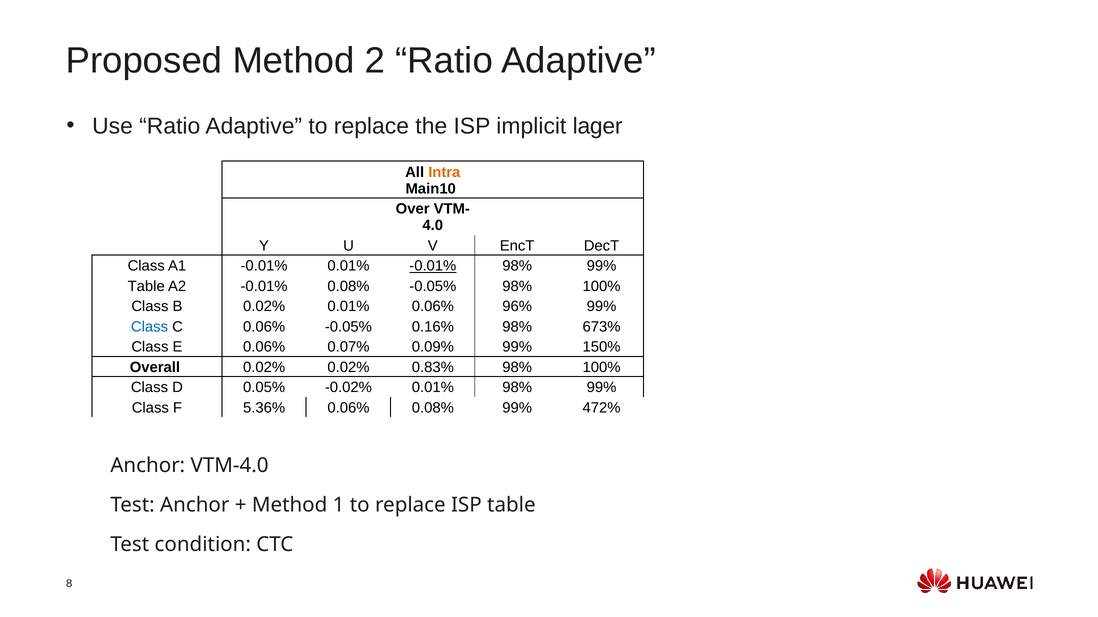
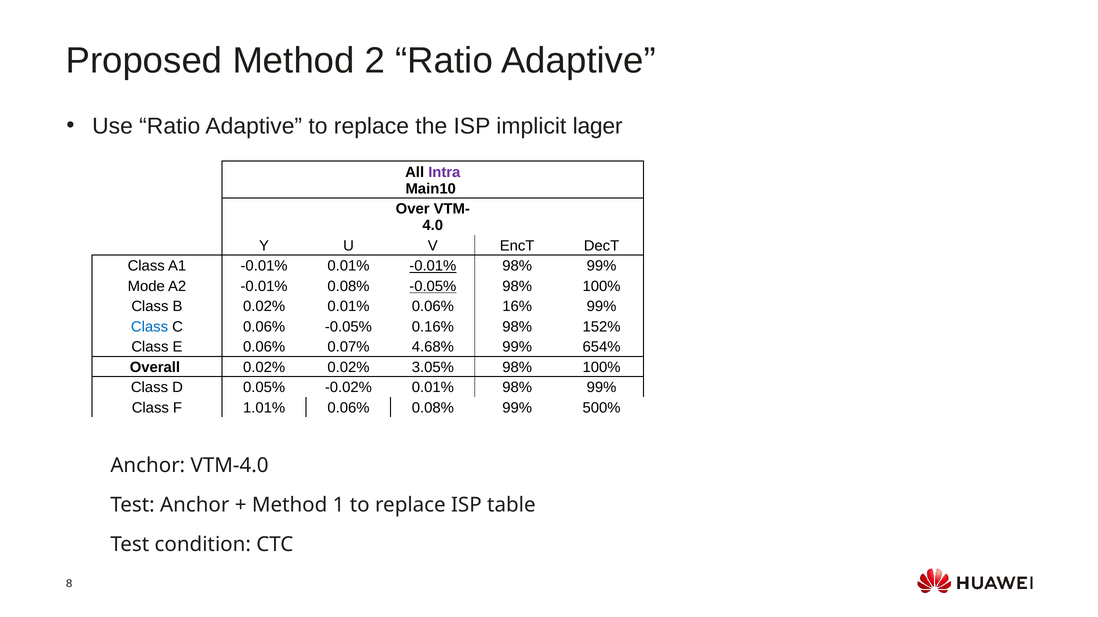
Intra colour: orange -> purple
Table at (146, 287): Table -> Mode
-0.05% at (433, 287) underline: none -> present
96%: 96% -> 16%
673%: 673% -> 152%
0.09%: 0.09% -> 4.68%
150%: 150% -> 654%
0.83%: 0.83% -> 3.05%
5.36%: 5.36% -> 1.01%
472%: 472% -> 500%
